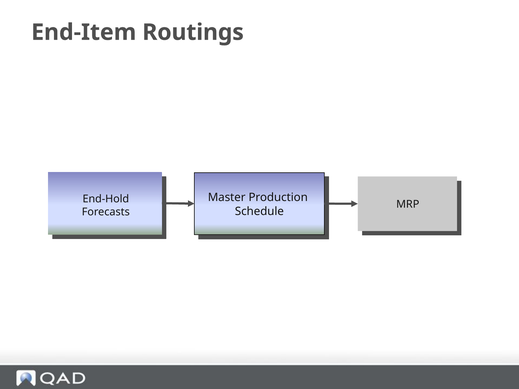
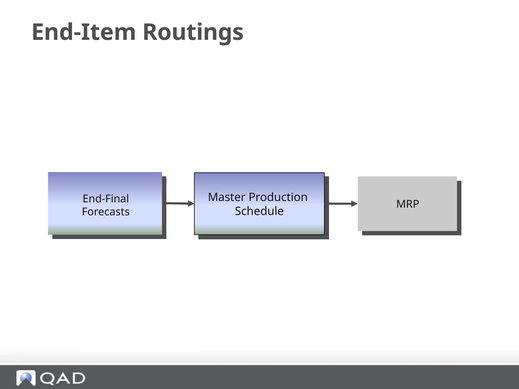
End-Hold: End-Hold -> End-Final
